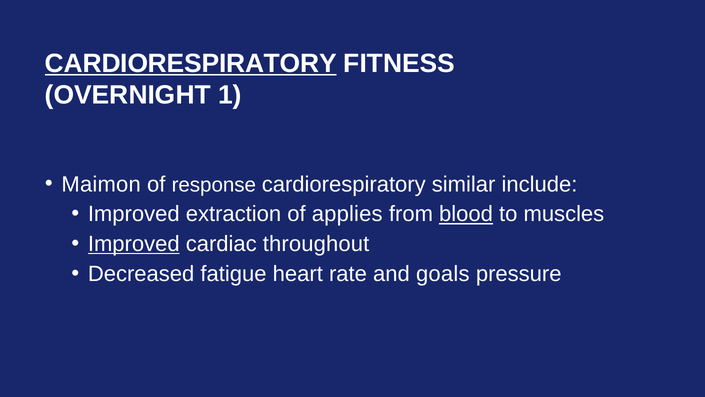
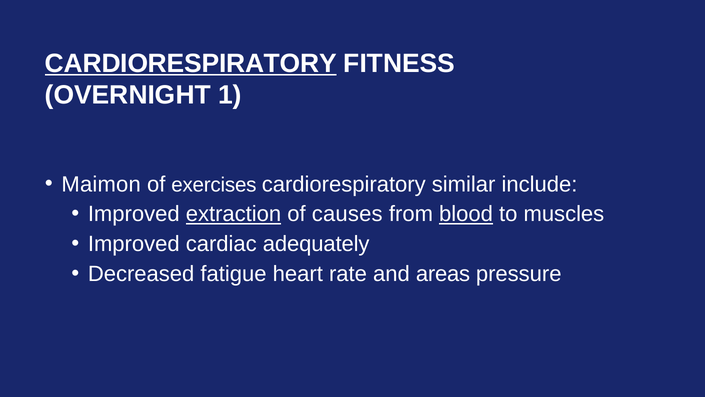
response: response -> exercises
extraction underline: none -> present
applies: applies -> causes
Improved at (134, 244) underline: present -> none
throughout: throughout -> adequately
goals: goals -> areas
